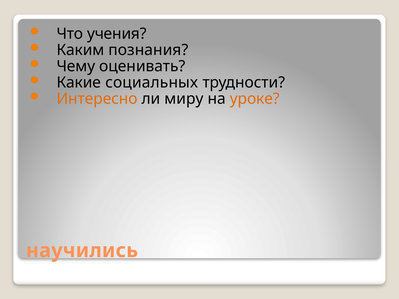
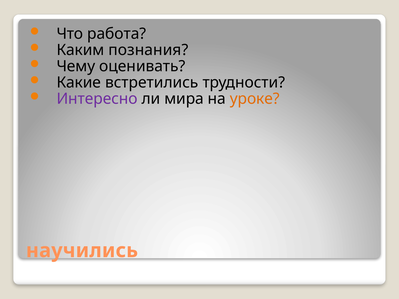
учения: учения -> работа
социальных: социальных -> встретились
Интересно colour: orange -> purple
миру: миру -> мира
